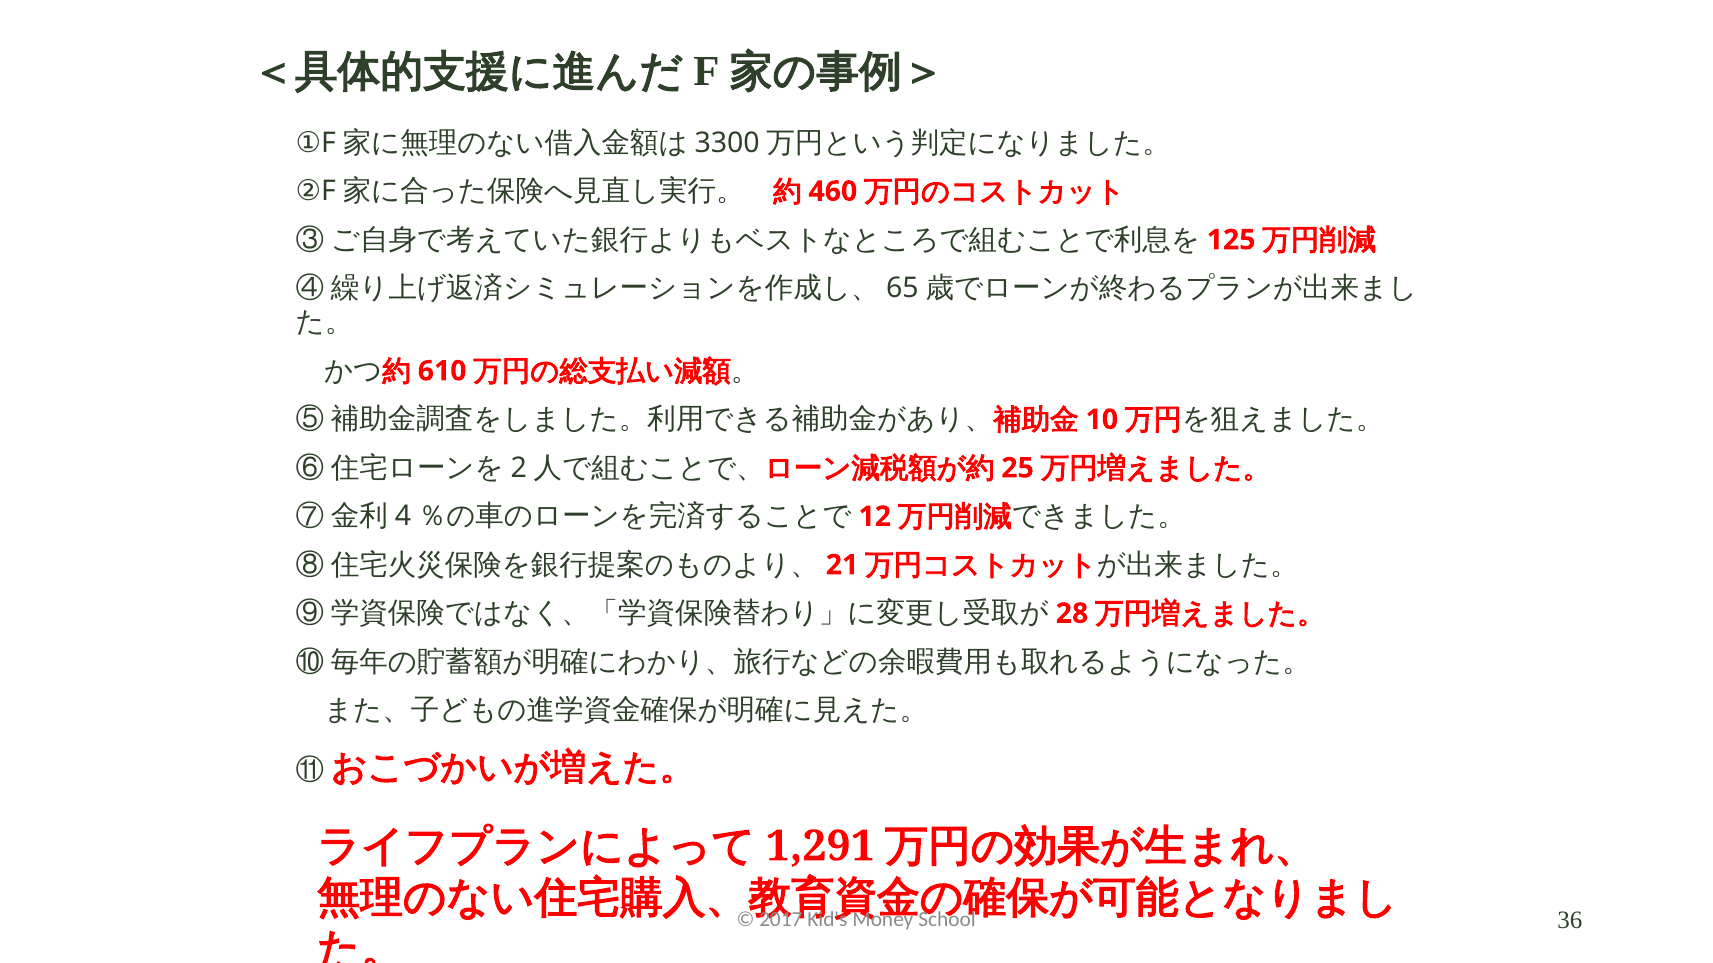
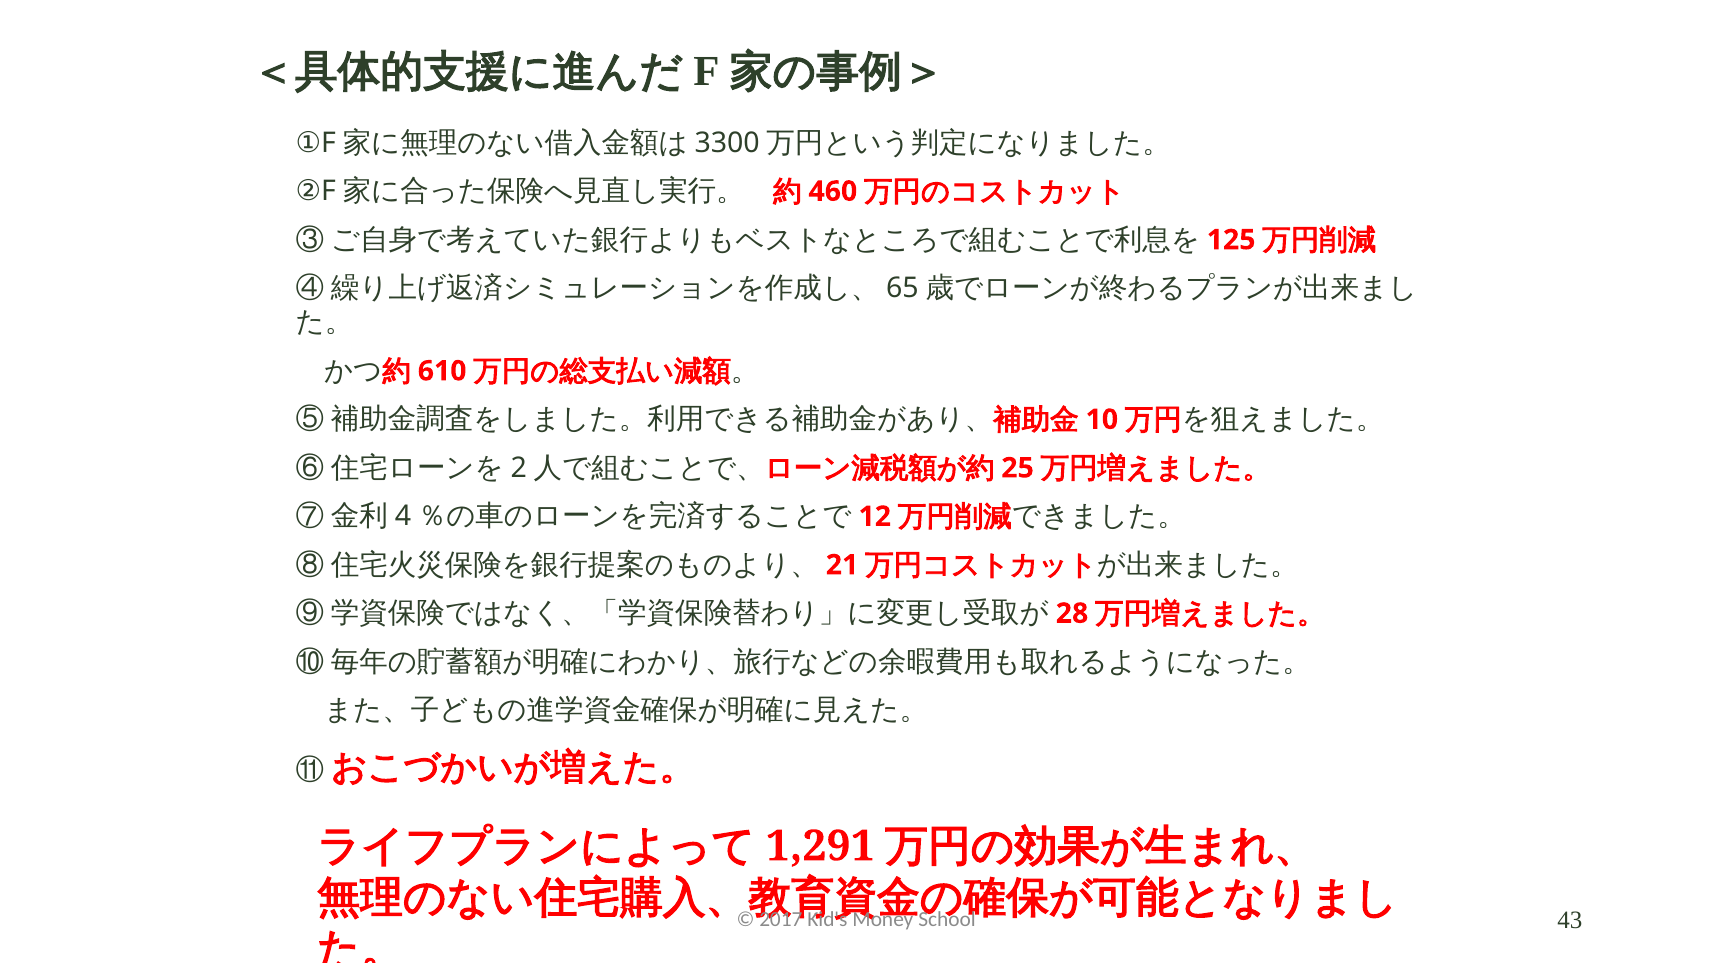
36: 36 -> 43
